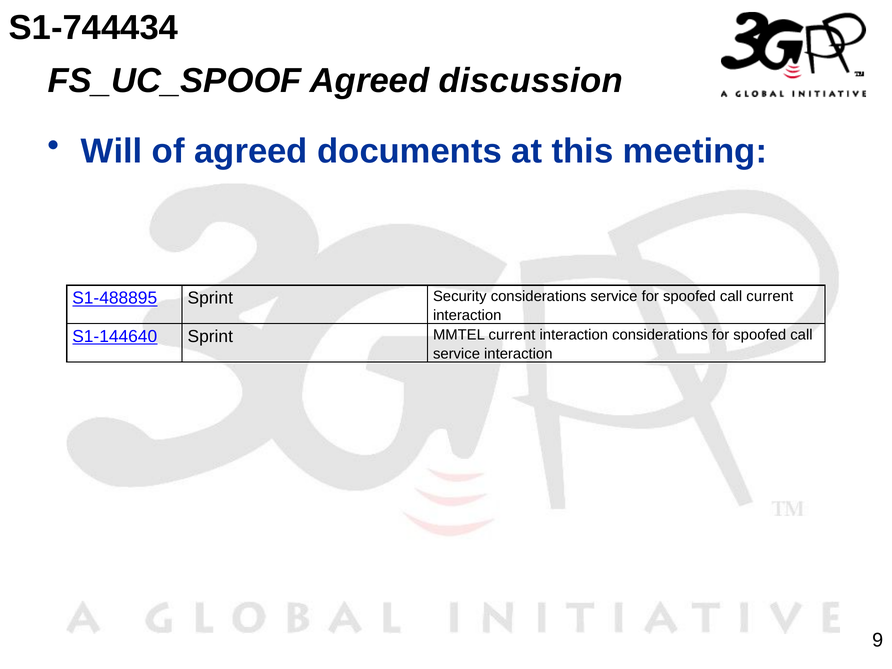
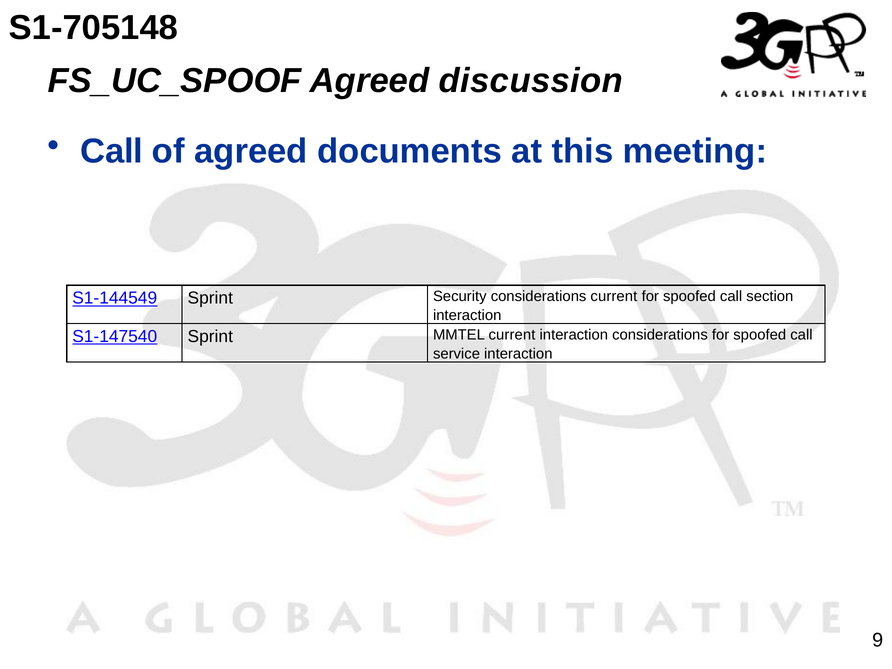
S1-744434: S1-744434 -> S1-705148
Will at (112, 151): Will -> Call
S1-488895: S1-488895 -> S1-144549
considerations service: service -> current
call current: current -> section
S1-144640: S1-144640 -> S1-147540
